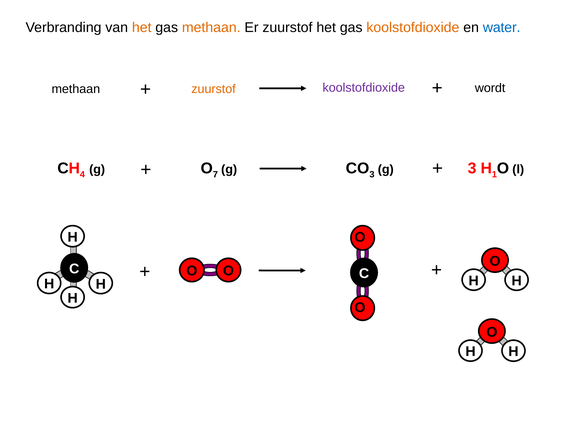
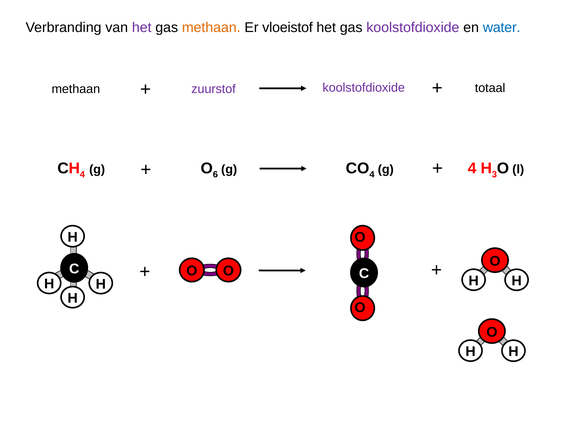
het at (142, 28) colour: orange -> purple
Er zuurstof: zuurstof -> vloeistof
koolstofdioxide at (413, 28) colour: orange -> purple
wordt: wordt -> totaal
zuurstof at (214, 89) colour: orange -> purple
7: 7 -> 6
3 at (372, 175): 3 -> 4
g 3: 3 -> 4
1: 1 -> 3
